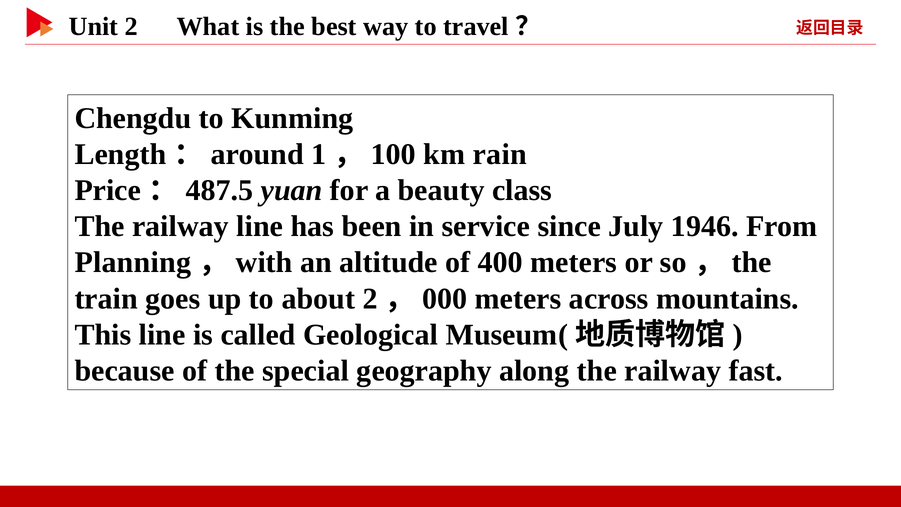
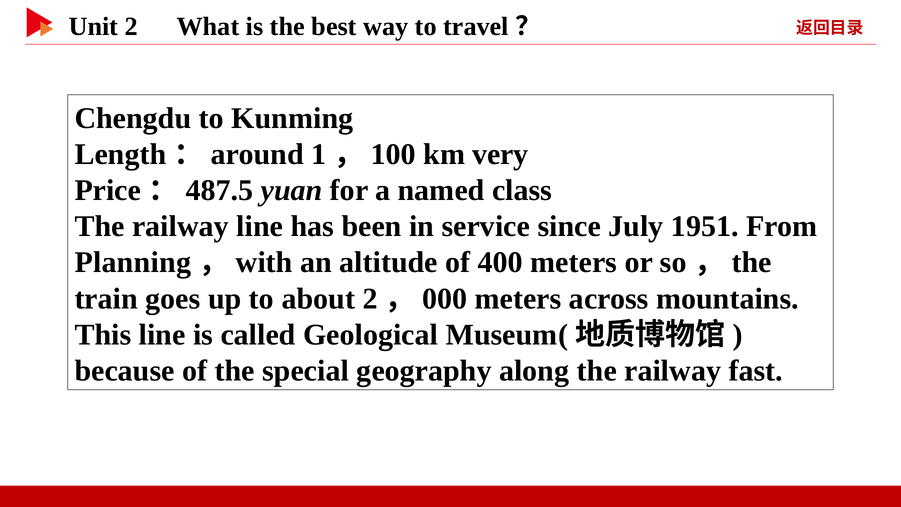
rain: rain -> very
beauty: beauty -> named
1946: 1946 -> 1951
